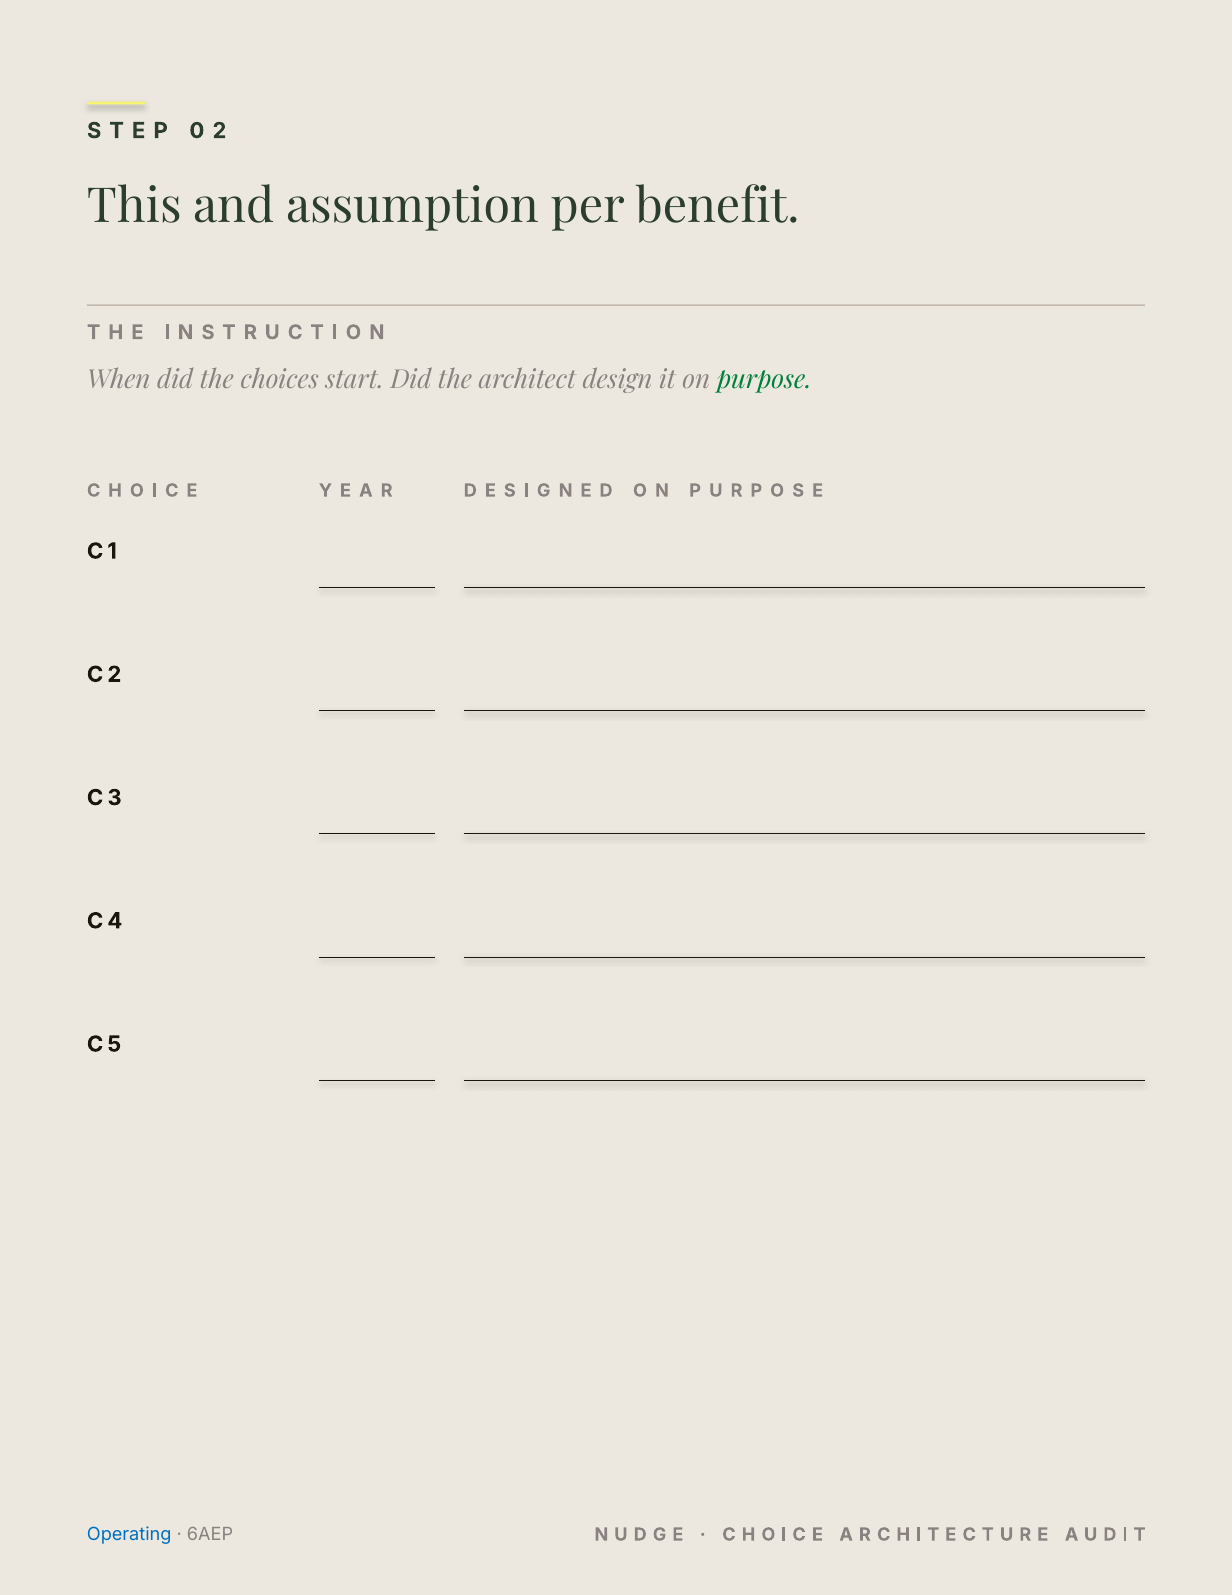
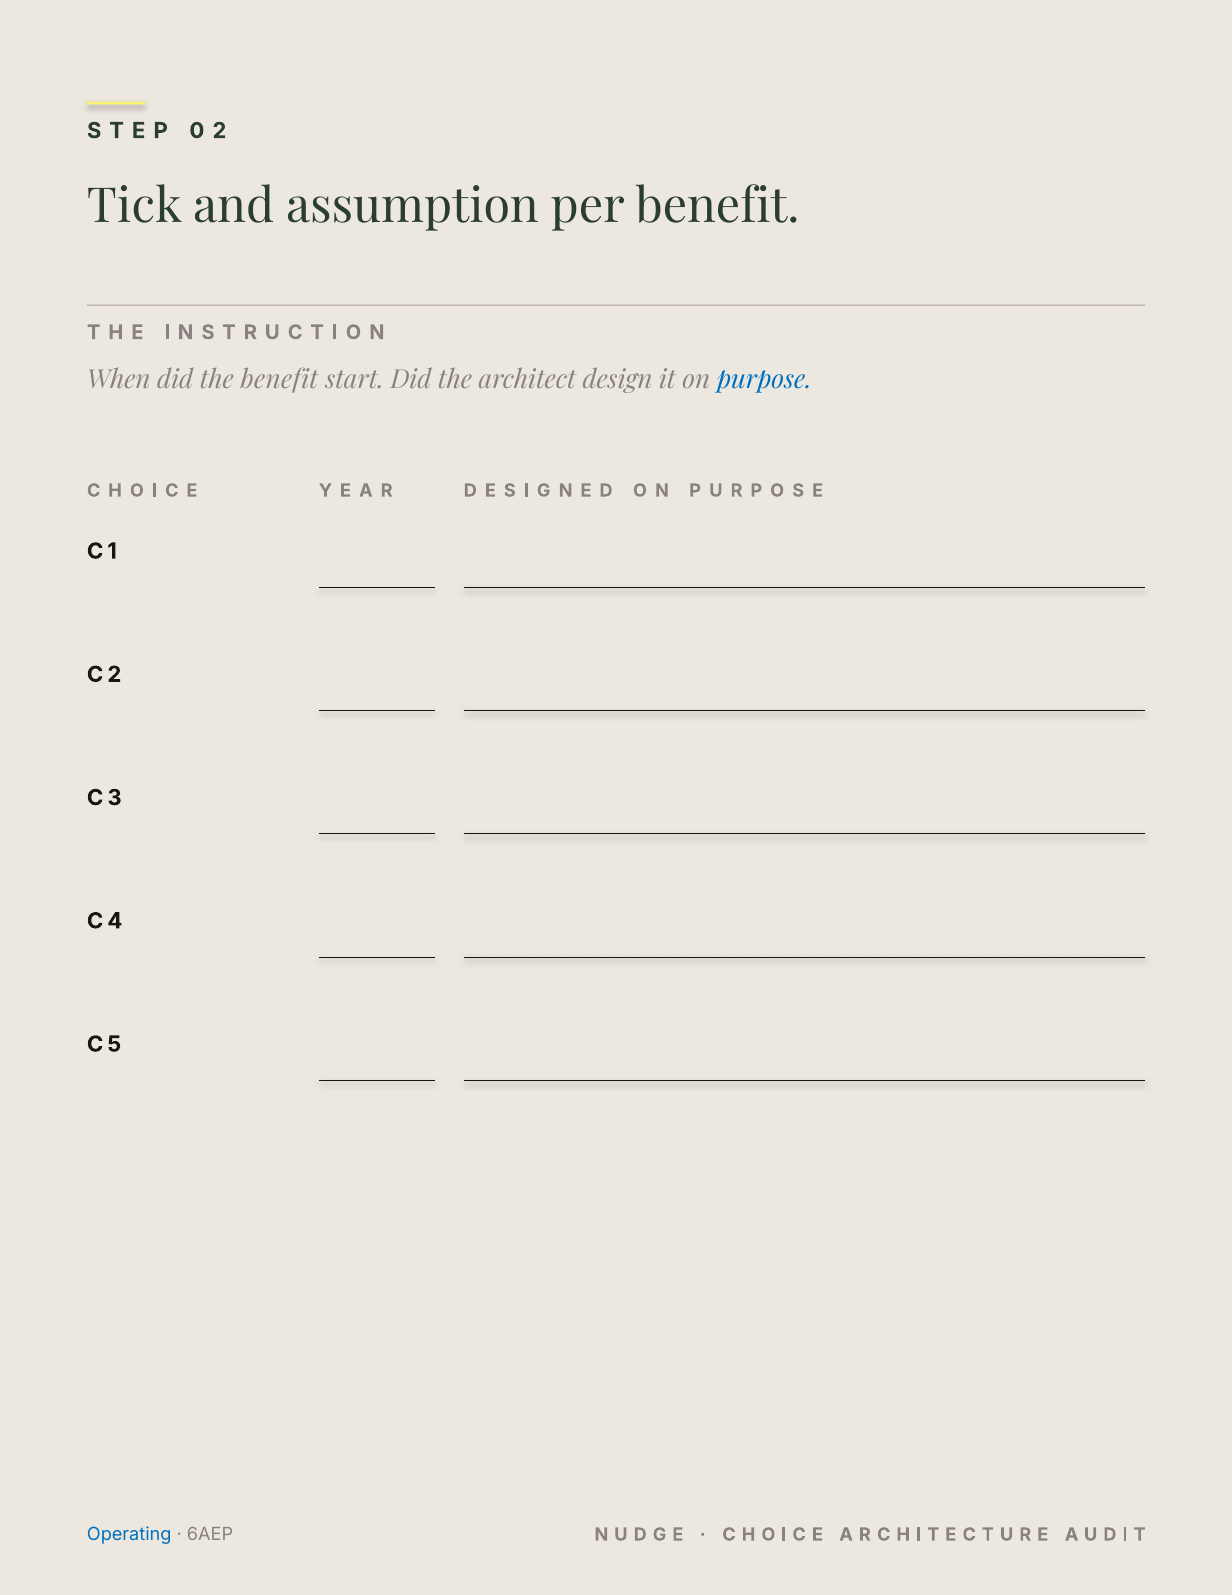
This: This -> Tick
the choices: choices -> benefit
purpose colour: green -> blue
